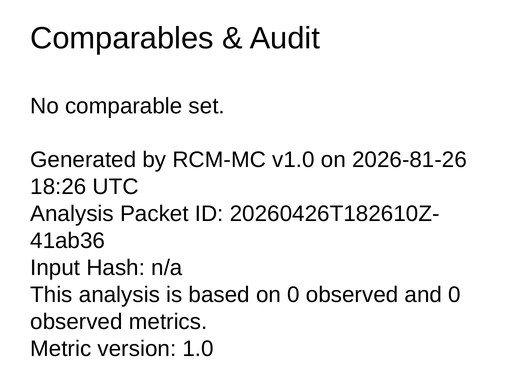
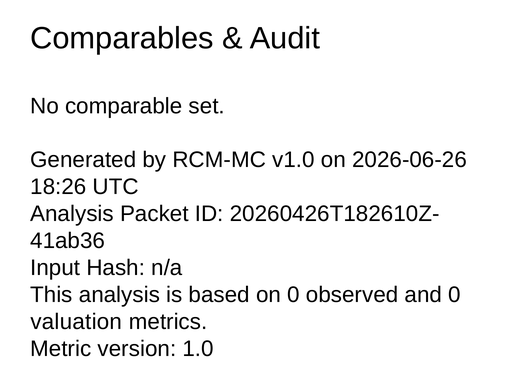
2026-81-26: 2026-81-26 -> 2026-06-26
observed at (76, 321): observed -> valuation
